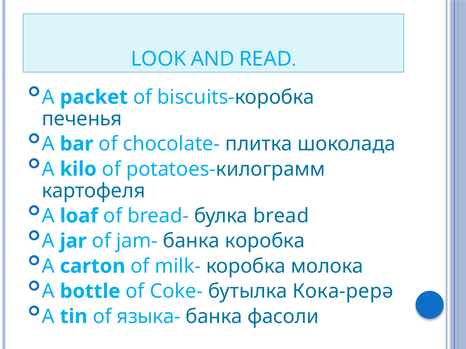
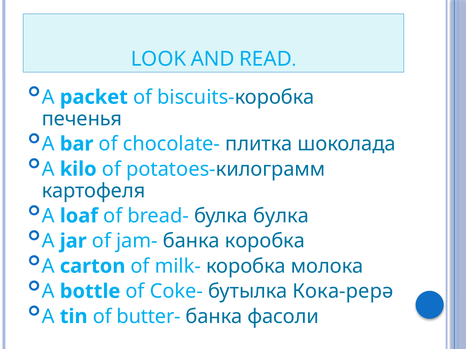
булка bread: bread -> булка
языка-: языка- -> butter-
